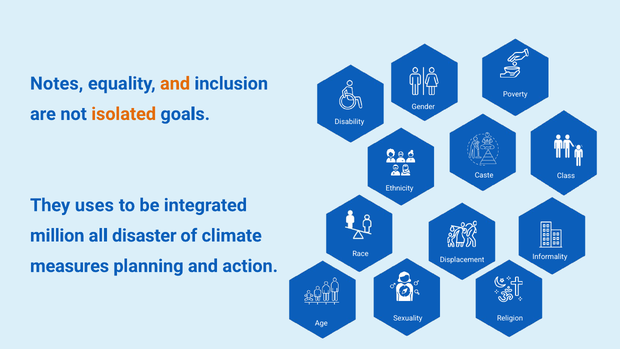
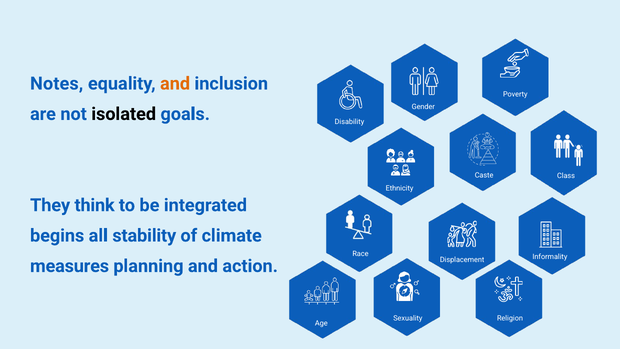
isolated colour: orange -> black
uses: uses -> think
million: million -> begins
disaster: disaster -> stability
